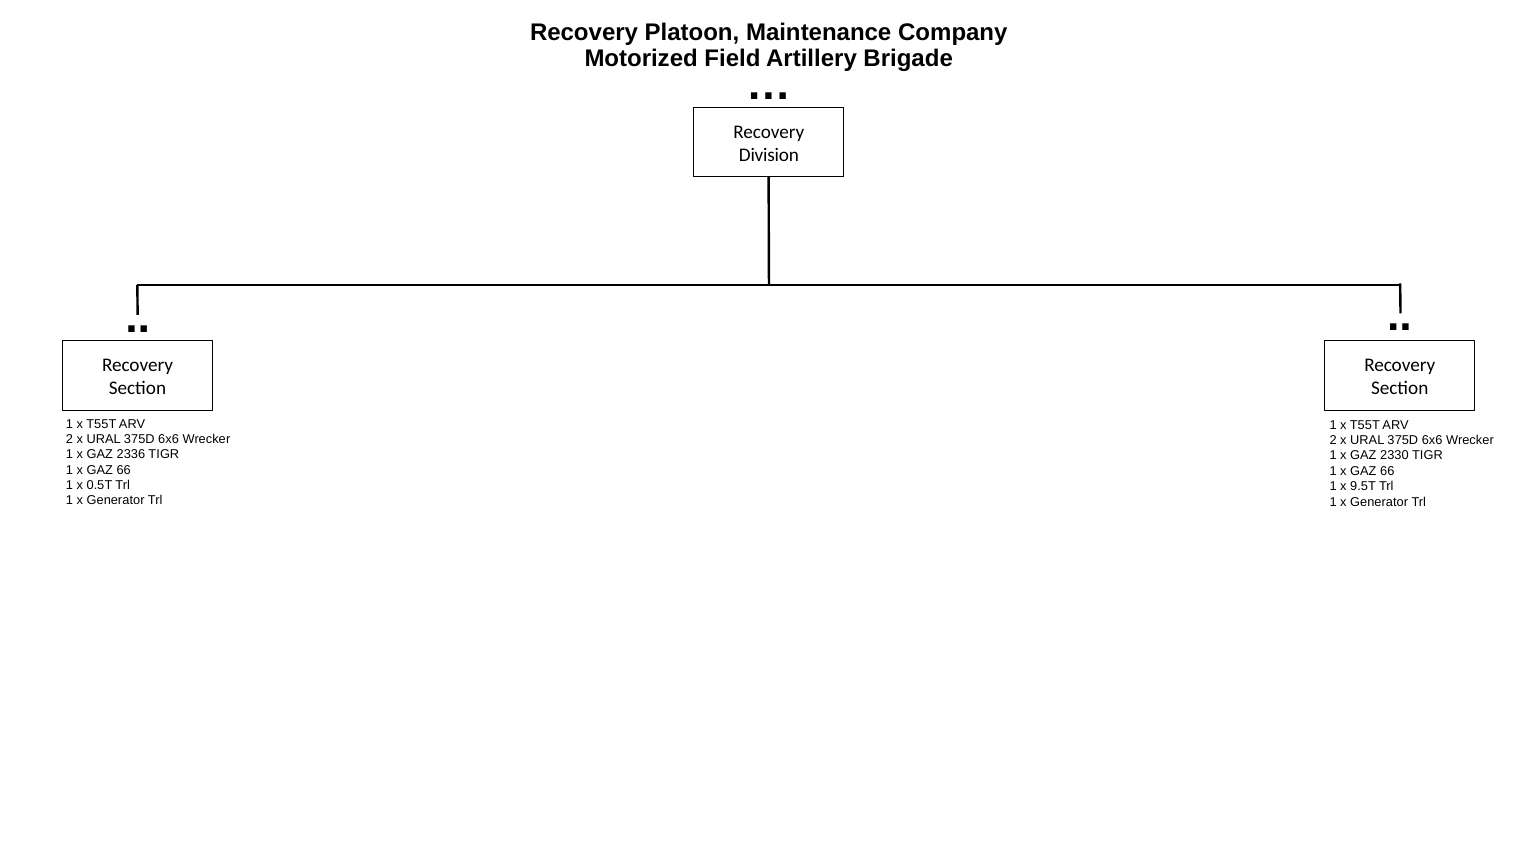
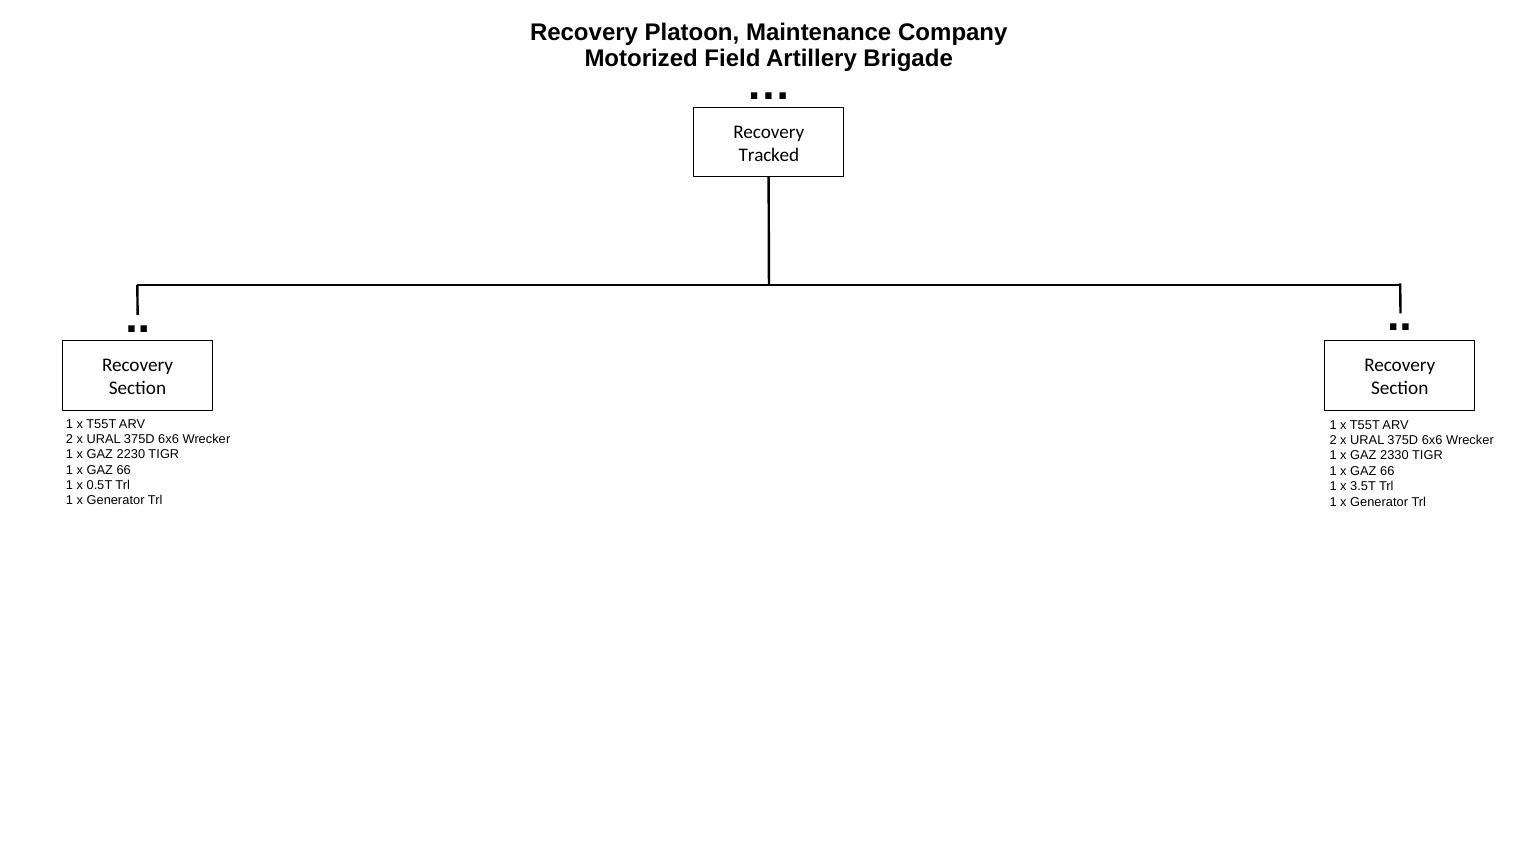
Division: Division -> Tracked
2336: 2336 -> 2230
9.5T: 9.5T -> 3.5T
